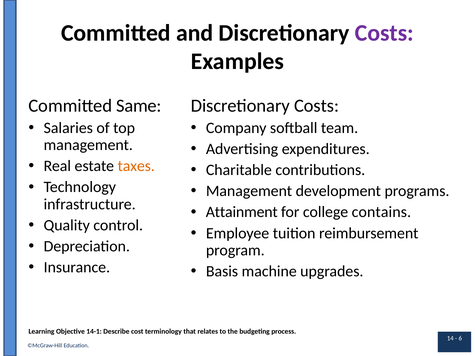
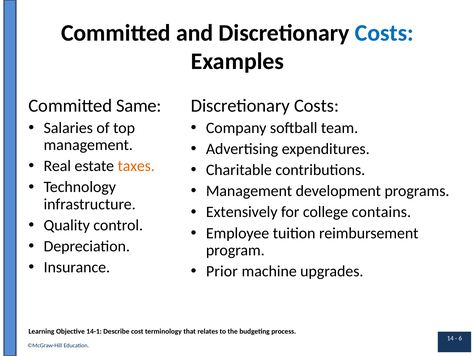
Costs at (384, 33) colour: purple -> blue
Attainment: Attainment -> Extensively
Basis: Basis -> Prior
